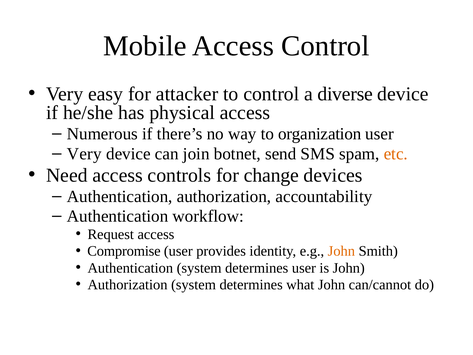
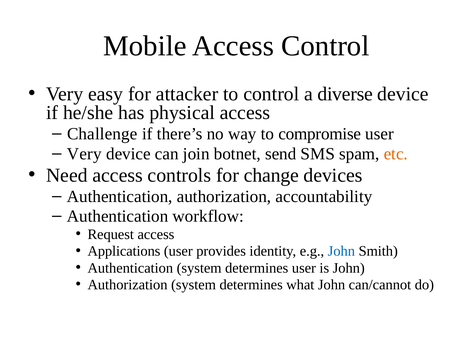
Numerous: Numerous -> Challenge
organization: organization -> compromise
Compromise: Compromise -> Applications
John at (341, 251) colour: orange -> blue
